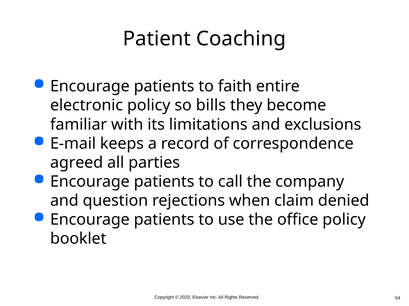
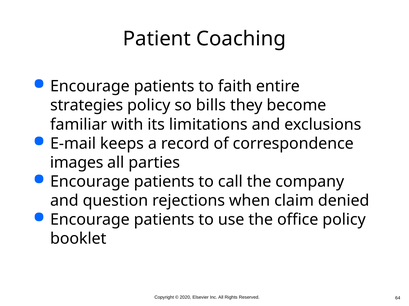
electronic: electronic -> strategies
agreed: agreed -> images
